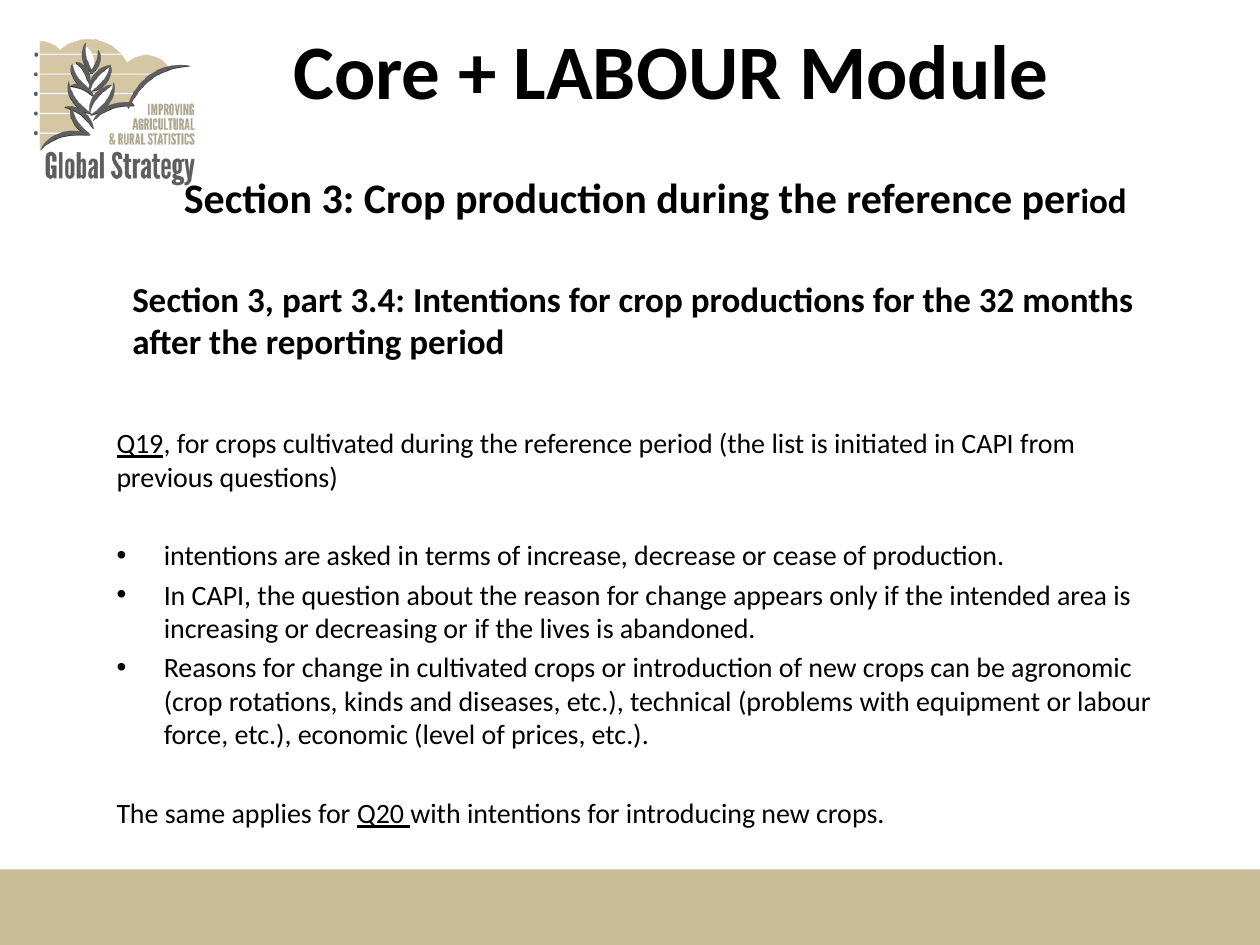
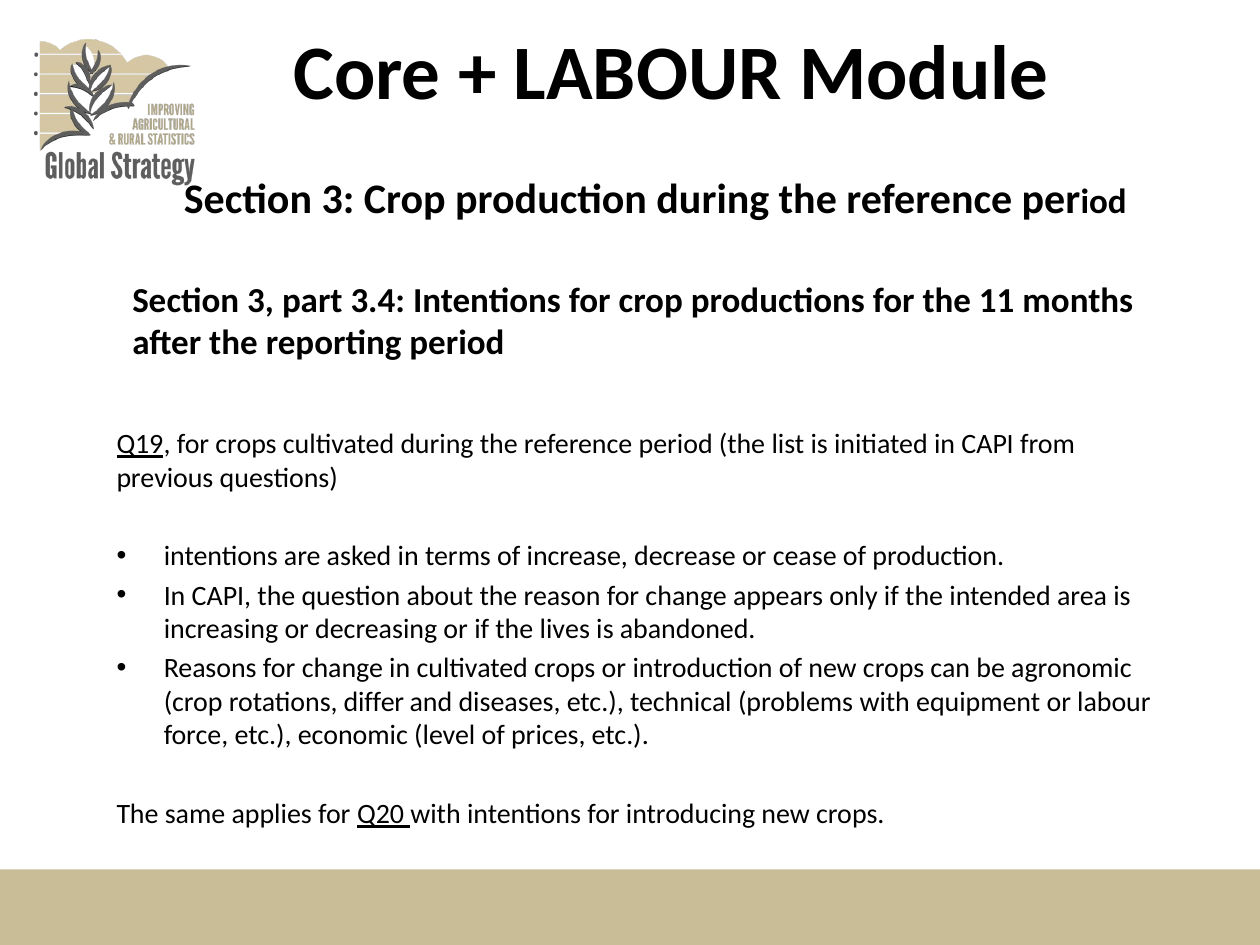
32: 32 -> 11
kinds: kinds -> differ
